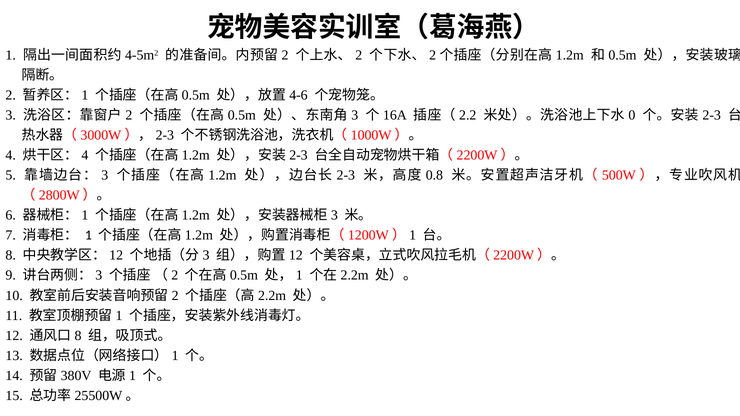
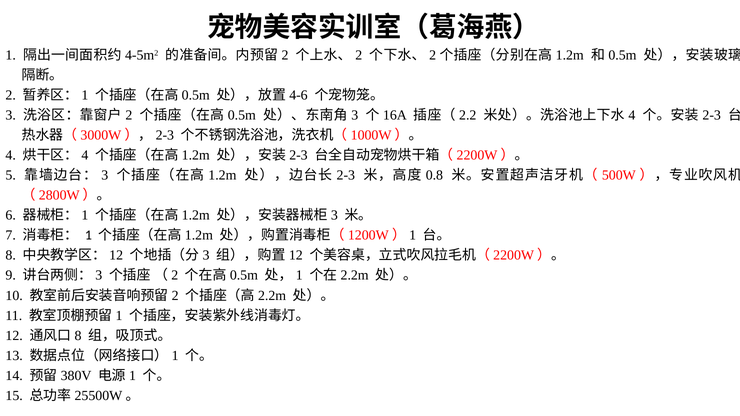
0 at (632, 115): 0 -> 4
